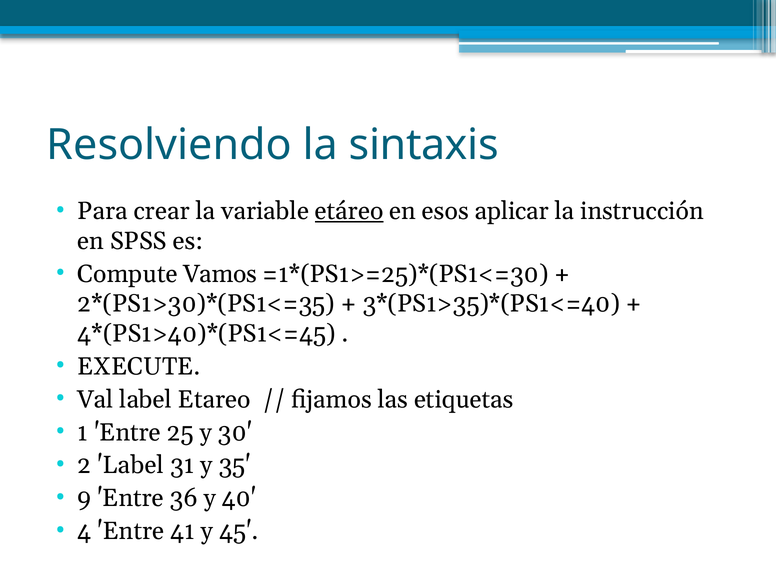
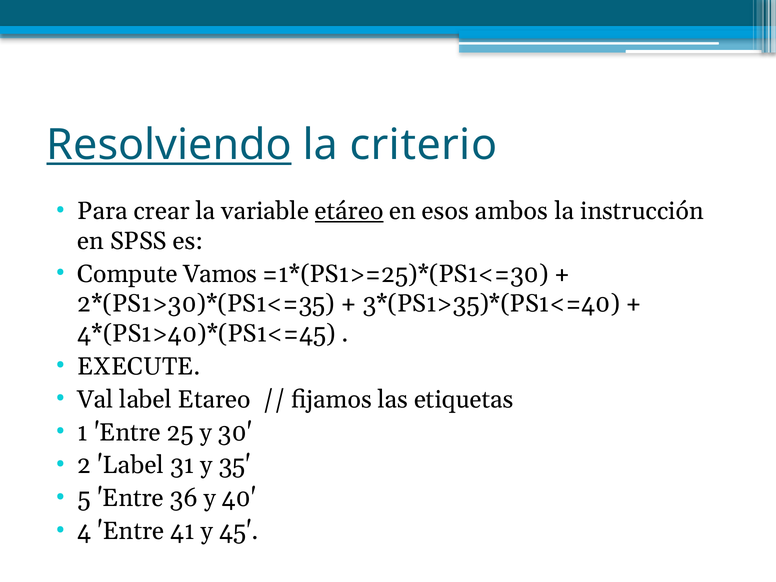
Resolviendo underline: none -> present
sintaxis: sintaxis -> criterio
aplicar: aplicar -> ambos
9: 9 -> 5
